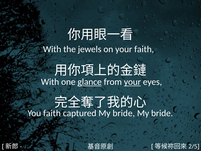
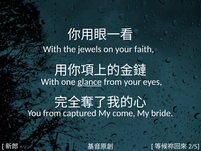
your at (132, 82) underline: present -> none
You faith: faith -> from
captured My bride: bride -> come
